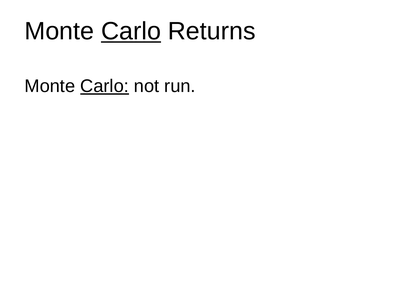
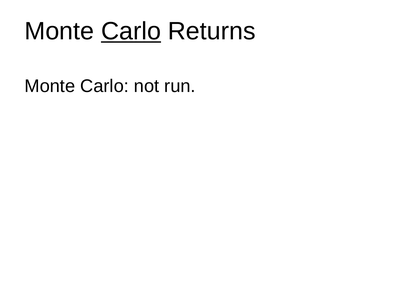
Carlo at (105, 86) underline: present -> none
